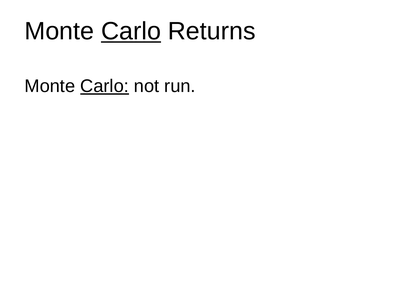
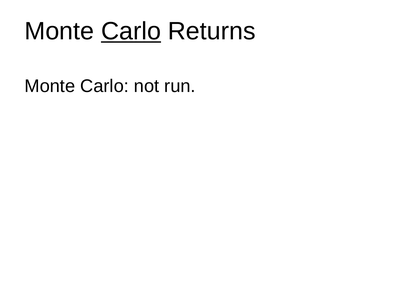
Carlo at (105, 86) underline: present -> none
